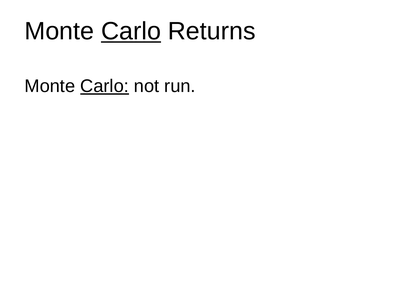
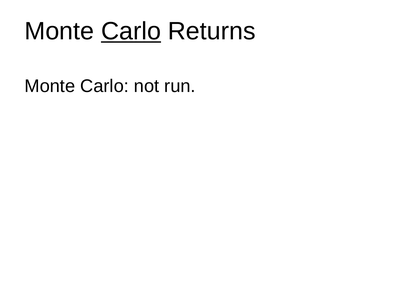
Carlo at (105, 86) underline: present -> none
